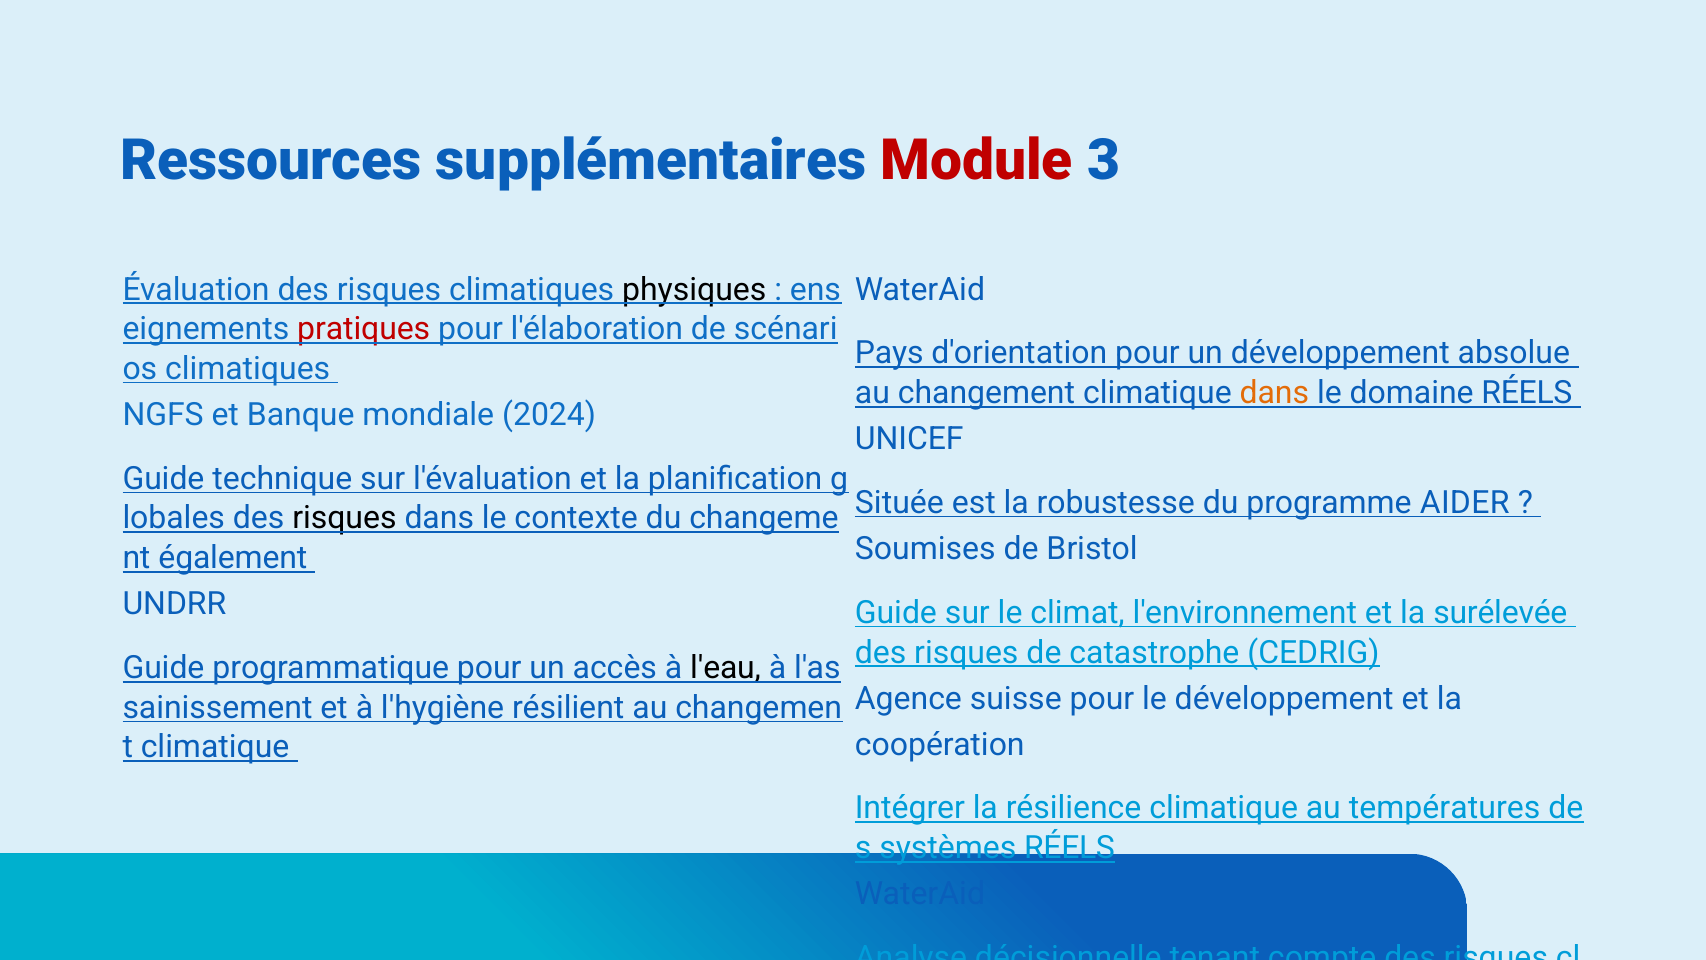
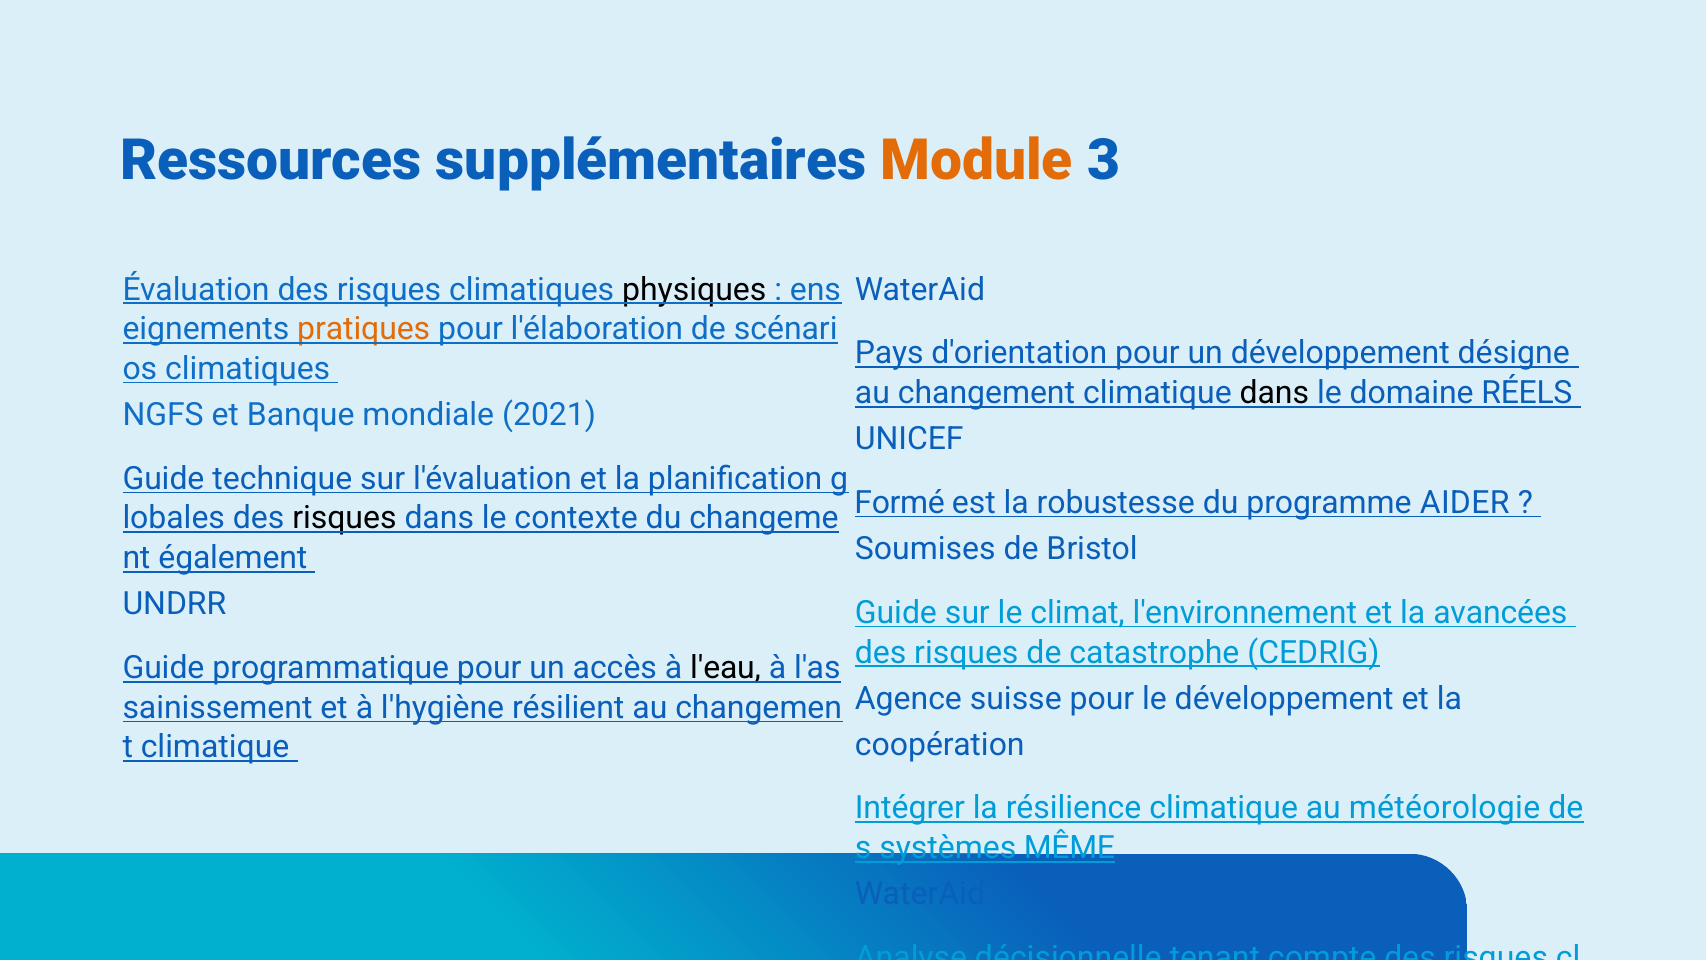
Module colour: red -> orange
pratiques colour: red -> orange
absolue: absolue -> désigne
dans at (1274, 393) colour: orange -> black
2024: 2024 -> 2021
Située: Située -> Formé
surélevée: surélevée -> avancées
températures: températures -> météorologie
systèmes RÉELS: RÉELS -> MÊME
